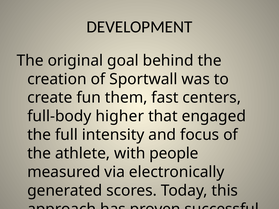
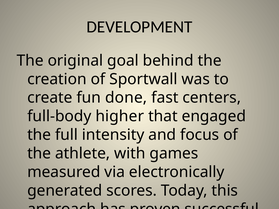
them: them -> done
people: people -> games
